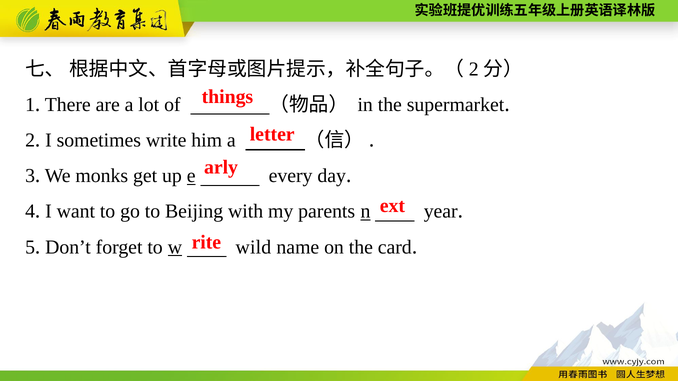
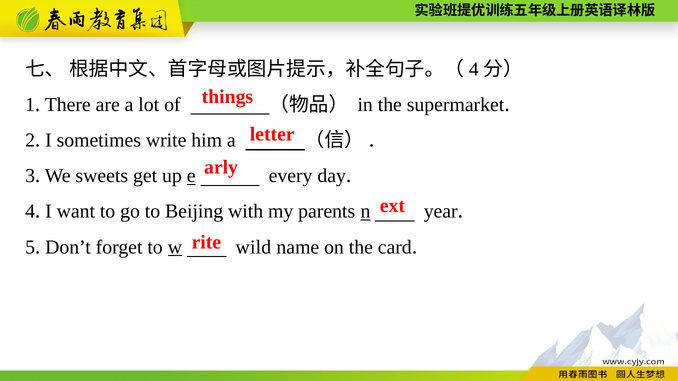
2 at (474, 69): 2 -> 4
monks: monks -> sweets
